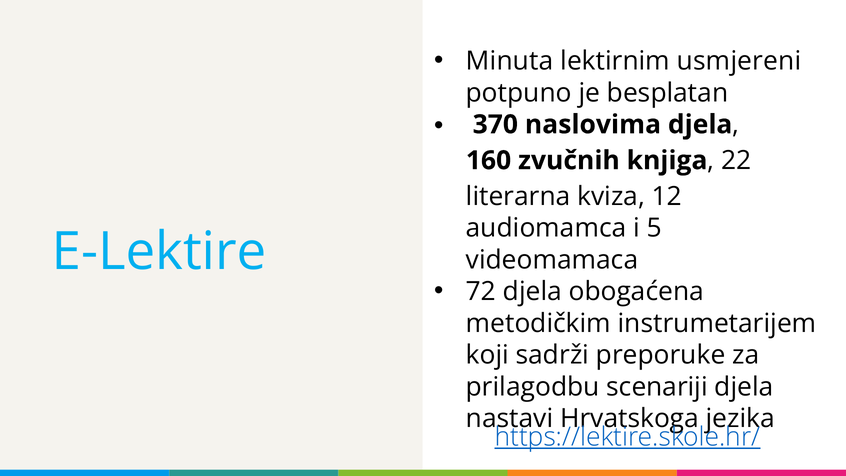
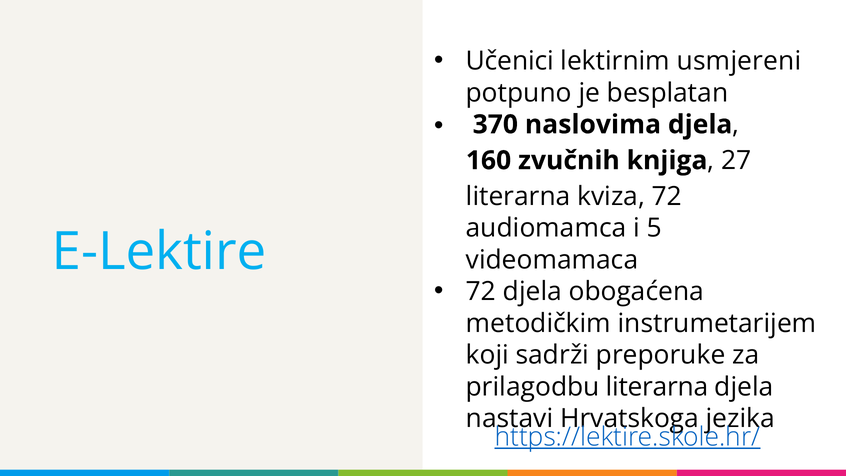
Minuta: Minuta -> Učenici
22: 22 -> 27
kviza 12: 12 -> 72
prilagodbu scenariji: scenariji -> literarna
